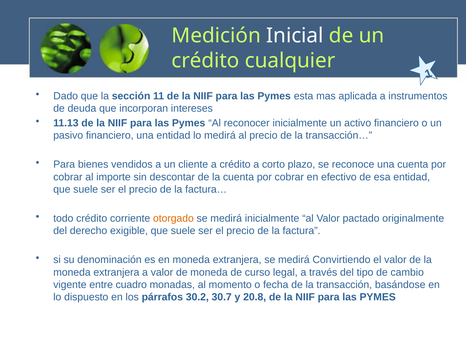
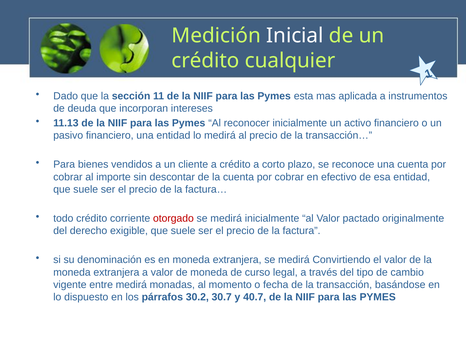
otorgado colour: orange -> red
entre cuadro: cuadro -> medirá
20.8: 20.8 -> 40.7
